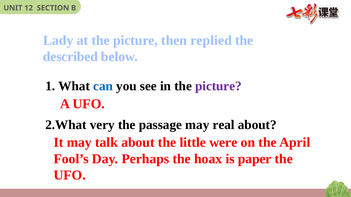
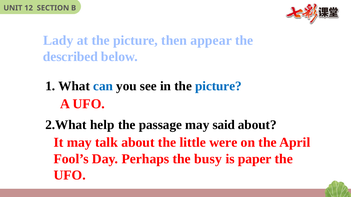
replied: replied -> appear
picture at (218, 86) colour: purple -> blue
very: very -> help
real: real -> said
hoax: hoax -> busy
